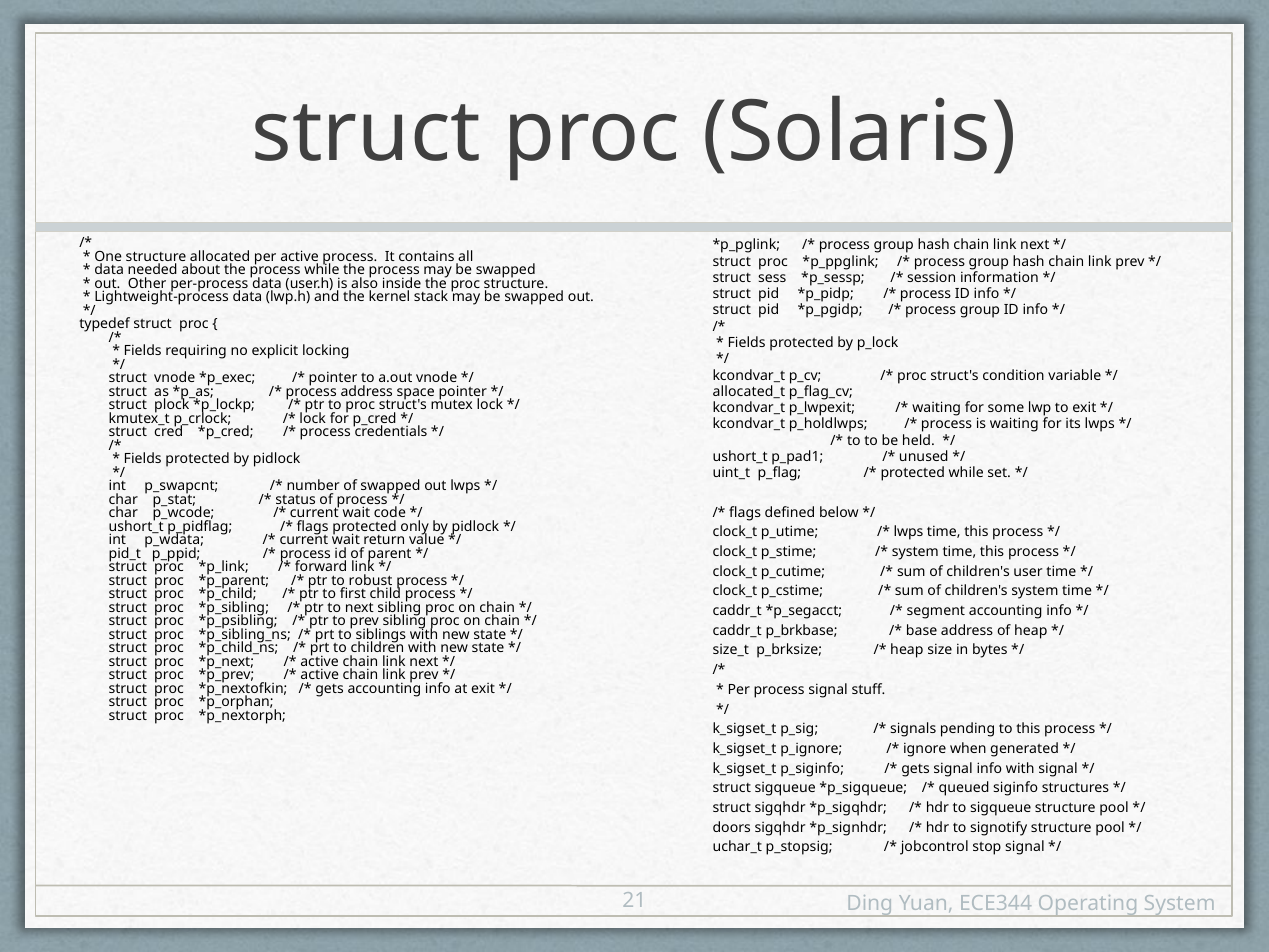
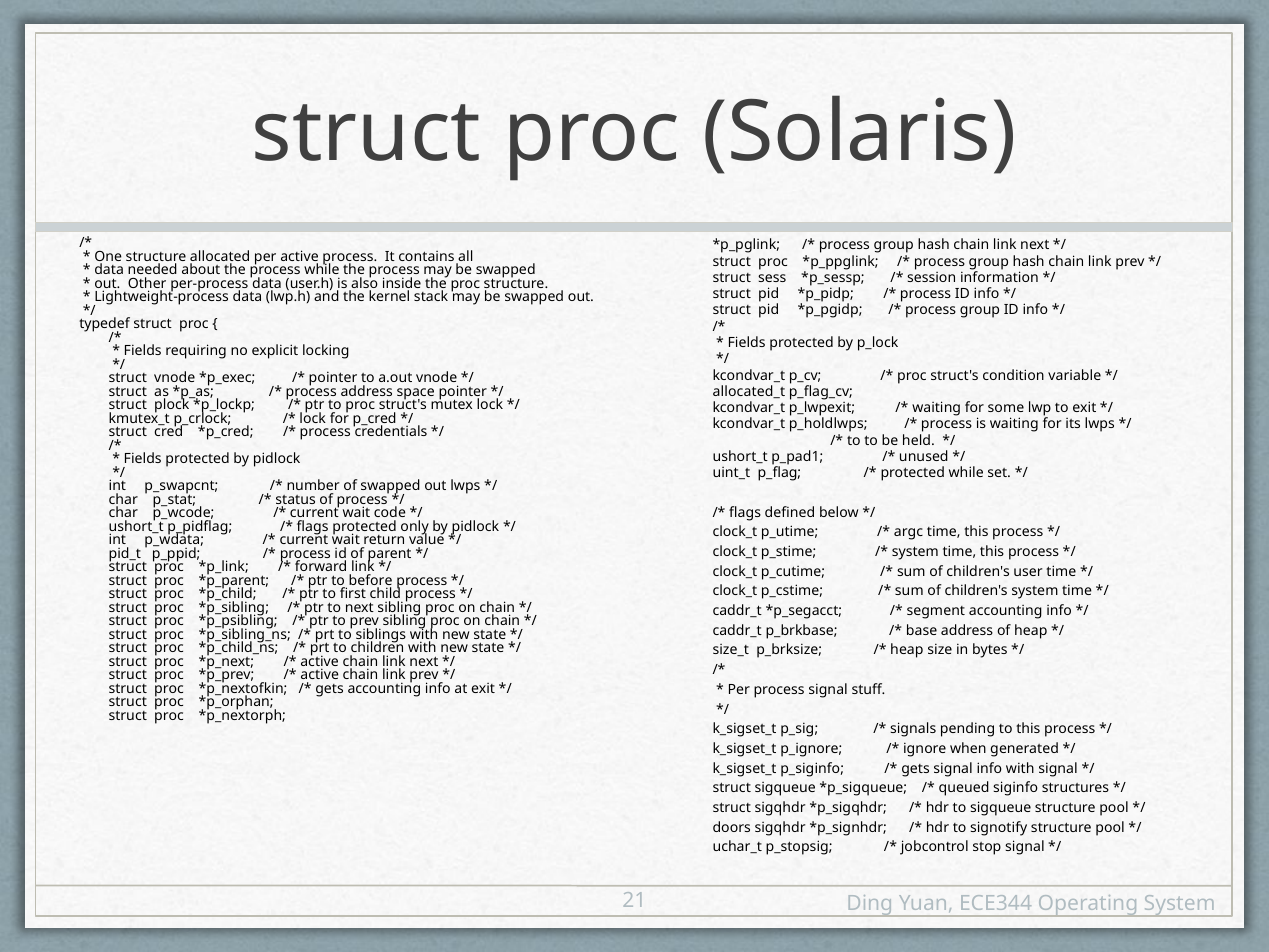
lwps at (909, 532): lwps -> argc
robust: robust -> before
